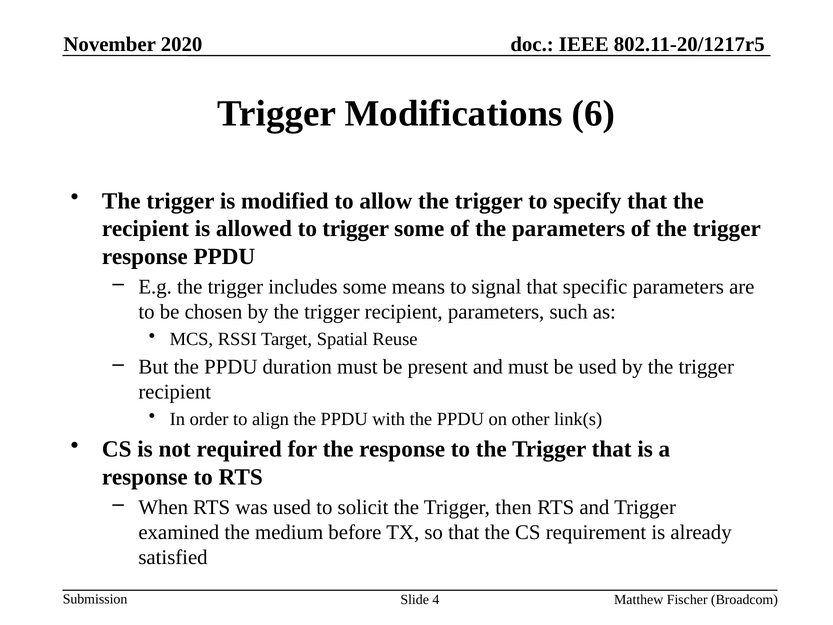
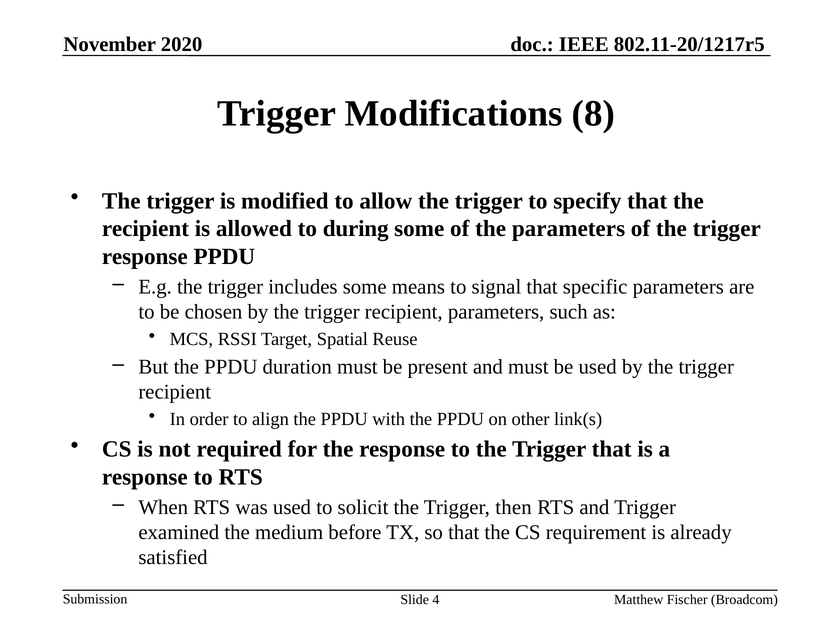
6: 6 -> 8
to trigger: trigger -> during
